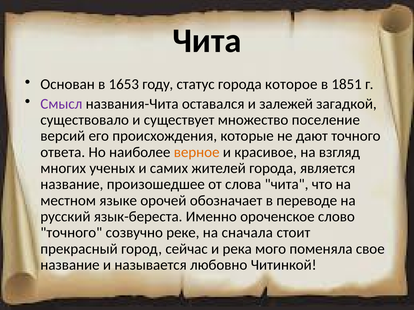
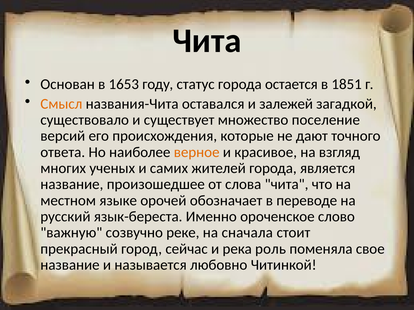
которое: которое -> остается
Смысл colour: purple -> orange
точного at (71, 233): точного -> важную
мого: мого -> роль
